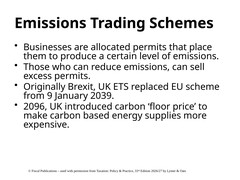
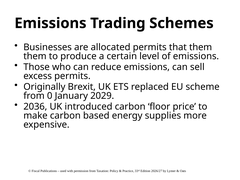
that place: place -> them
9: 9 -> 0
2039: 2039 -> 2029
2096: 2096 -> 2036
